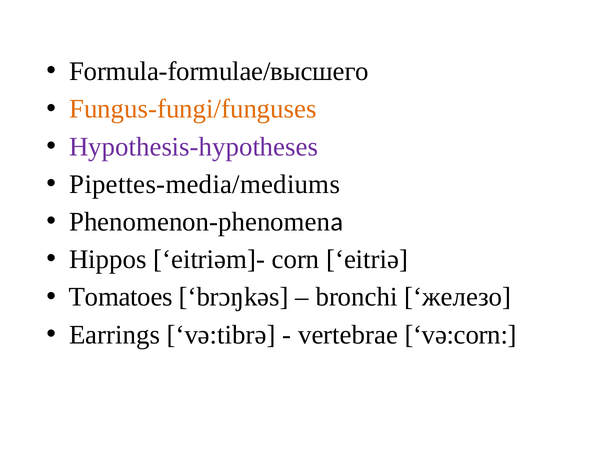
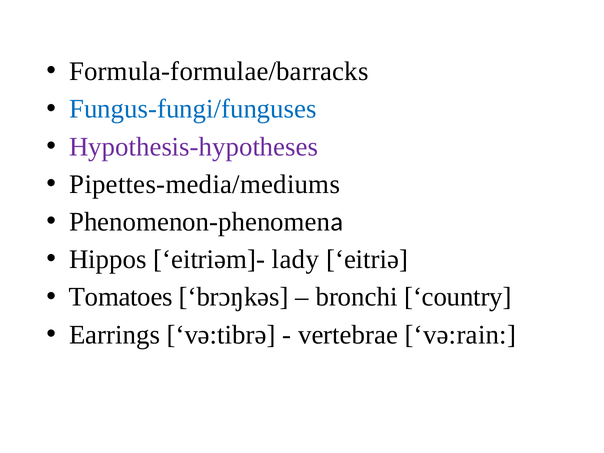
Formula-formulae/высшего: Formula-formulae/высшего -> Formula-formulae/barracks
Fungus-fungi/funguses colour: orange -> blue
corn: corn -> lady
железо: железо -> country
vǝ:corn: vǝ:corn -> vǝ:rain
